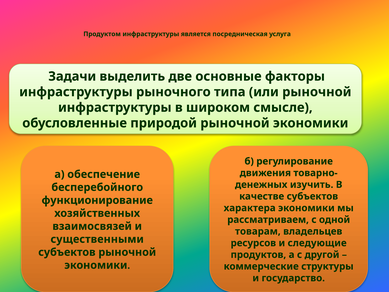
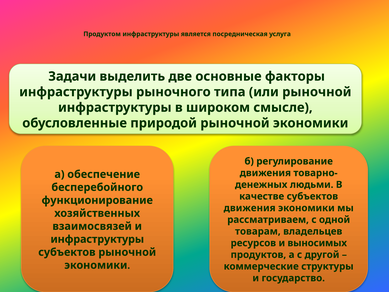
изучить: изучить -> людьми
характера at (250, 208): характера -> движения
существенными at (97, 239): существенными -> инфраструктуры
следующие: следующие -> выносимых
